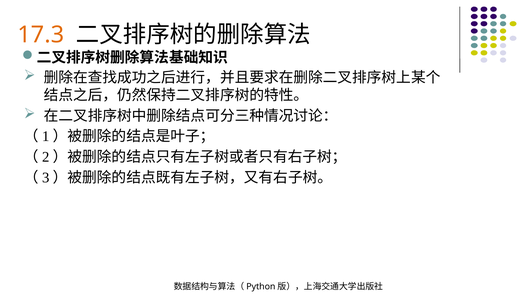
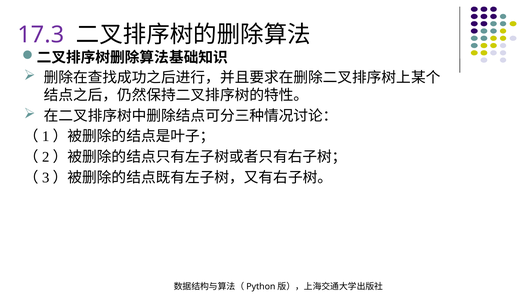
17.3 colour: orange -> purple
